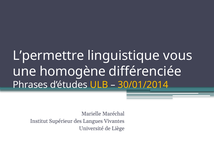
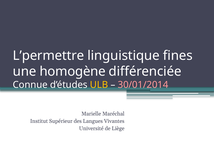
vous: vous -> fines
Phrases: Phrases -> Connue
30/01/2014 colour: yellow -> pink
